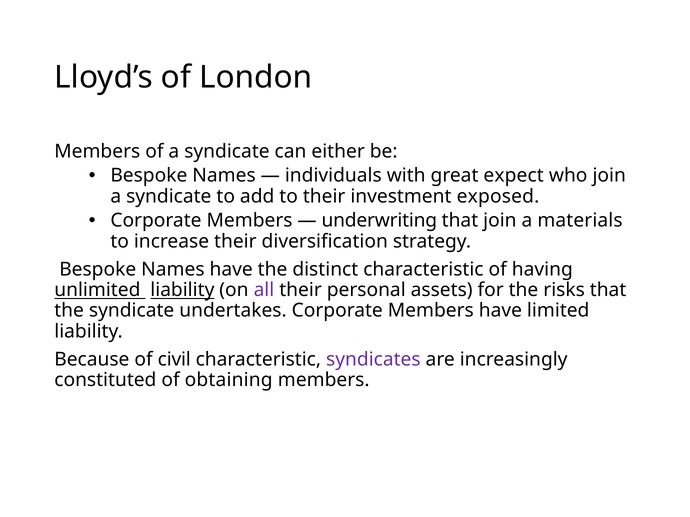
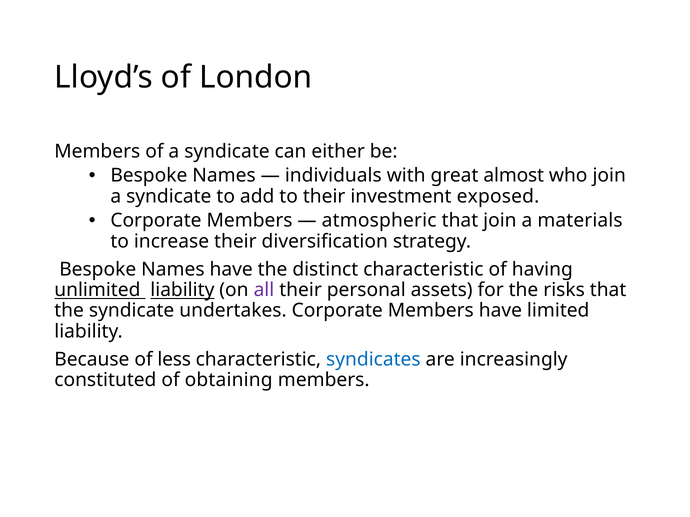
expect: expect -> almost
underwriting: underwriting -> atmospheric
civil: civil -> less
syndicates colour: purple -> blue
